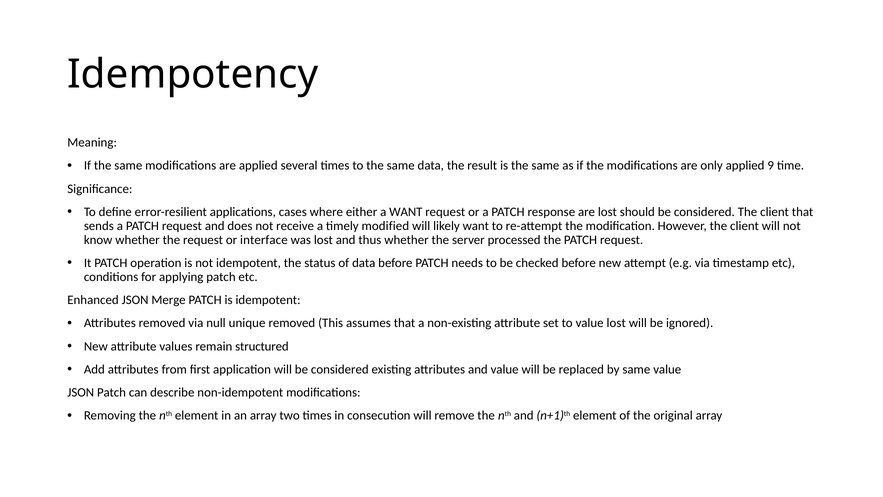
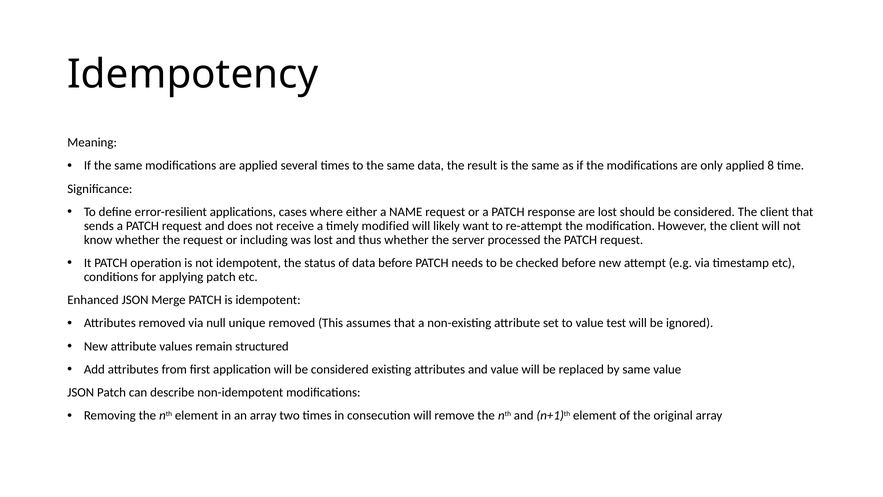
9: 9 -> 8
a WANT: WANT -> NAME
interface: interface -> including
value lost: lost -> test
